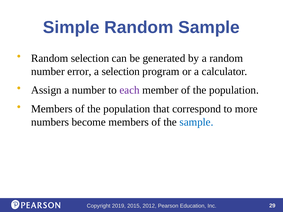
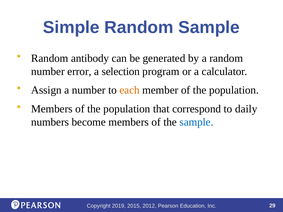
Random selection: selection -> antibody
each colour: purple -> orange
more: more -> daily
